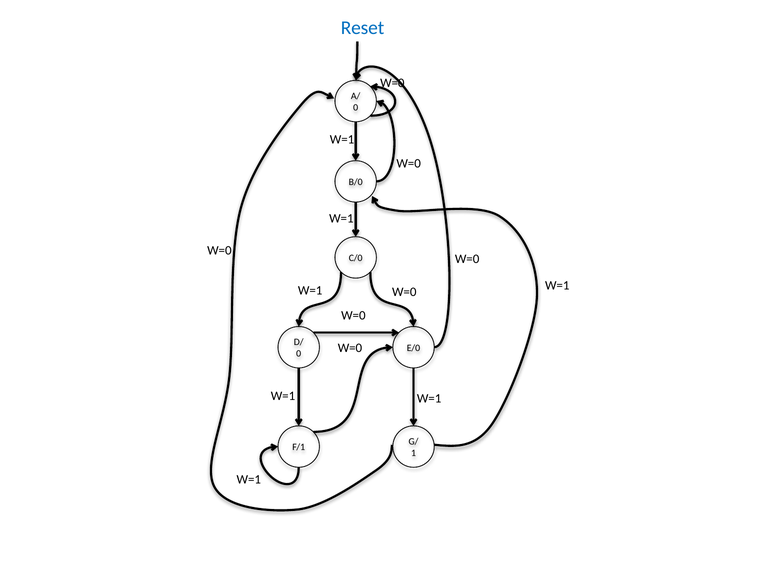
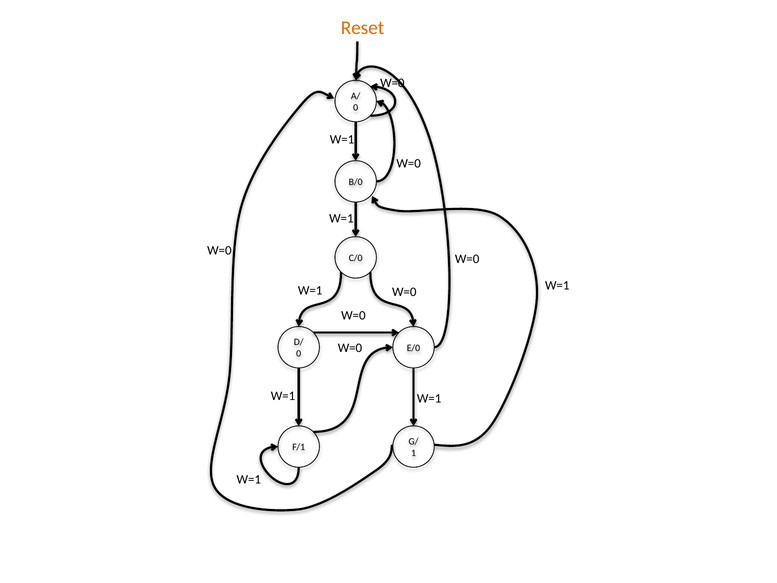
Reset colour: blue -> orange
